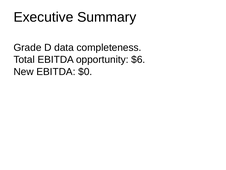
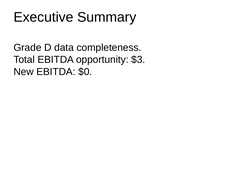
$6: $6 -> $3
